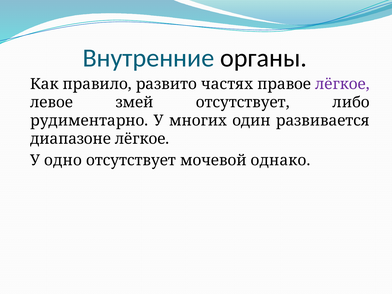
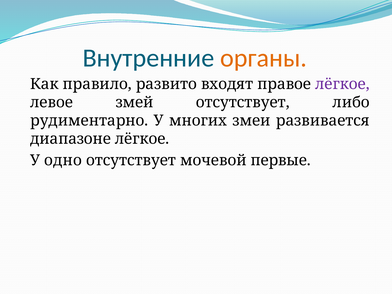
органы colour: black -> orange
частях: частях -> входят
один: один -> змеи
однако: однако -> первые
